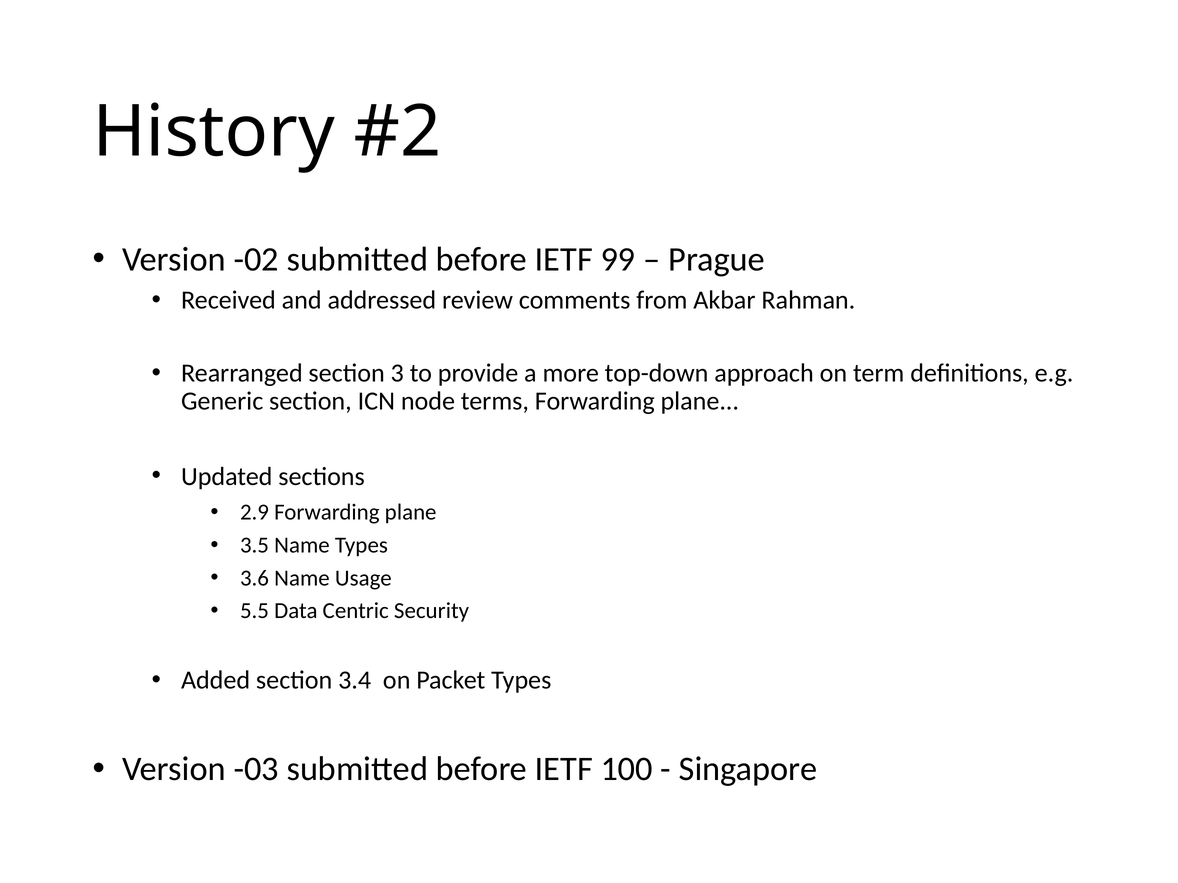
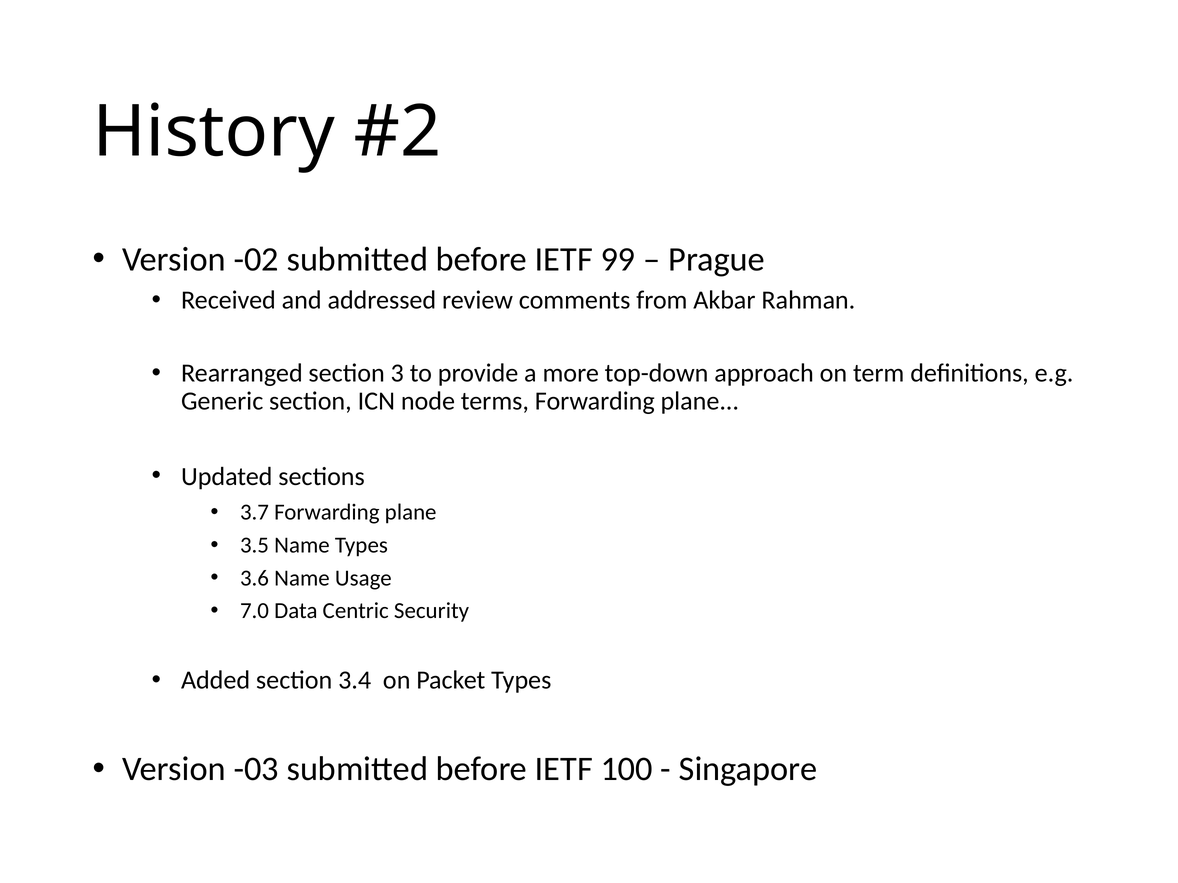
2.9: 2.9 -> 3.7
5.5: 5.5 -> 7.0
